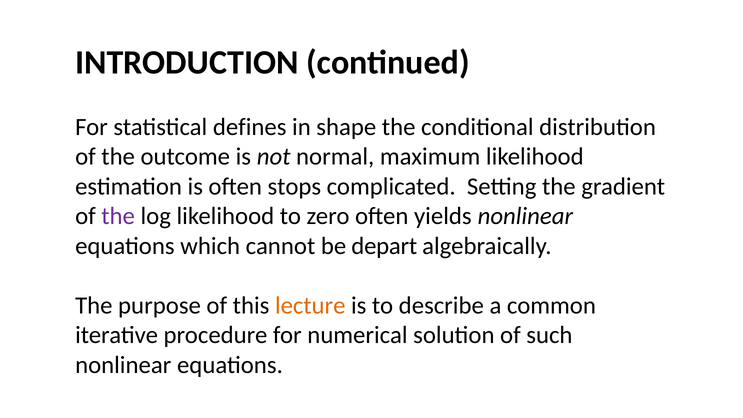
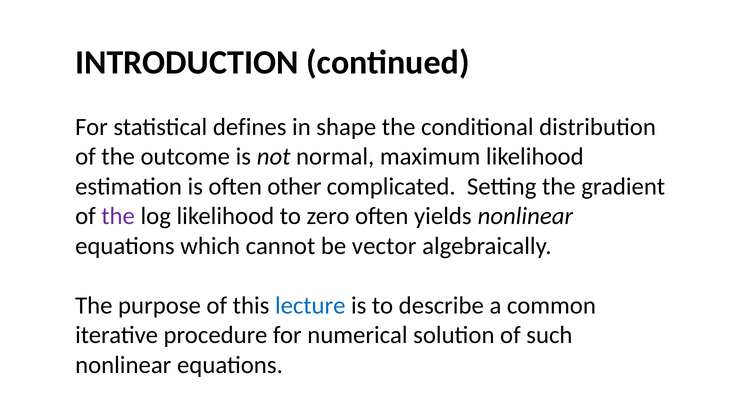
stops: stops -> other
depart: depart -> vector
lecture colour: orange -> blue
